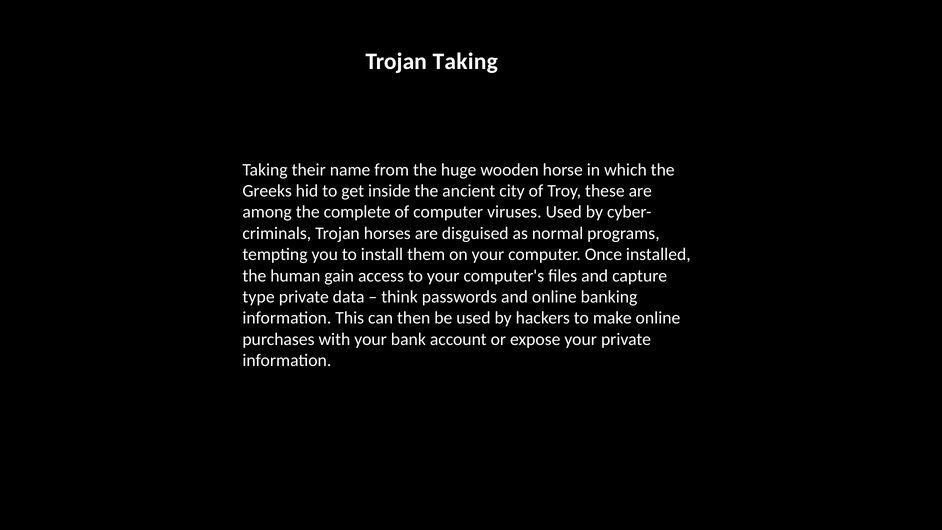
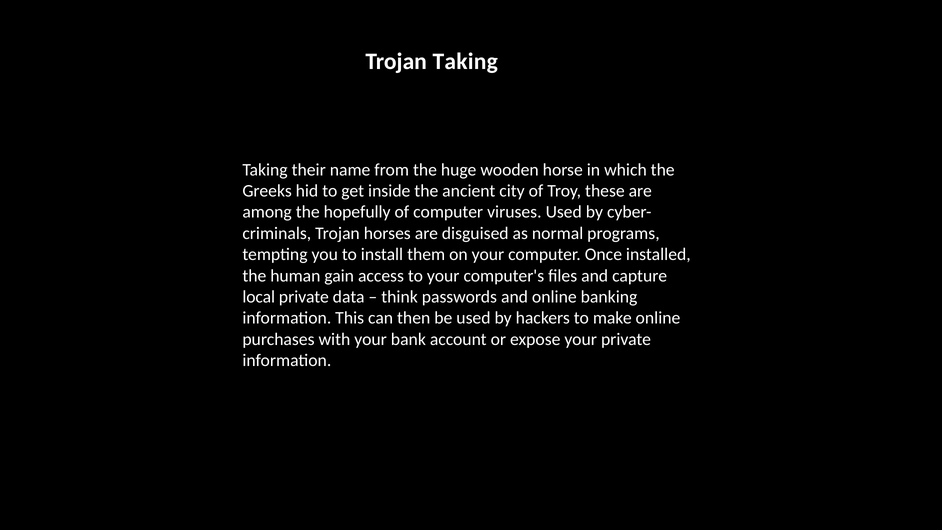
complete: complete -> hopefully
type: type -> local
